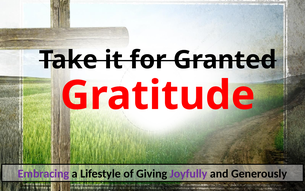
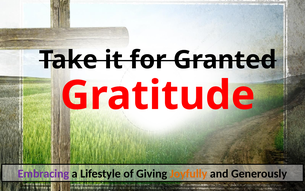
Joyfully colour: purple -> orange
